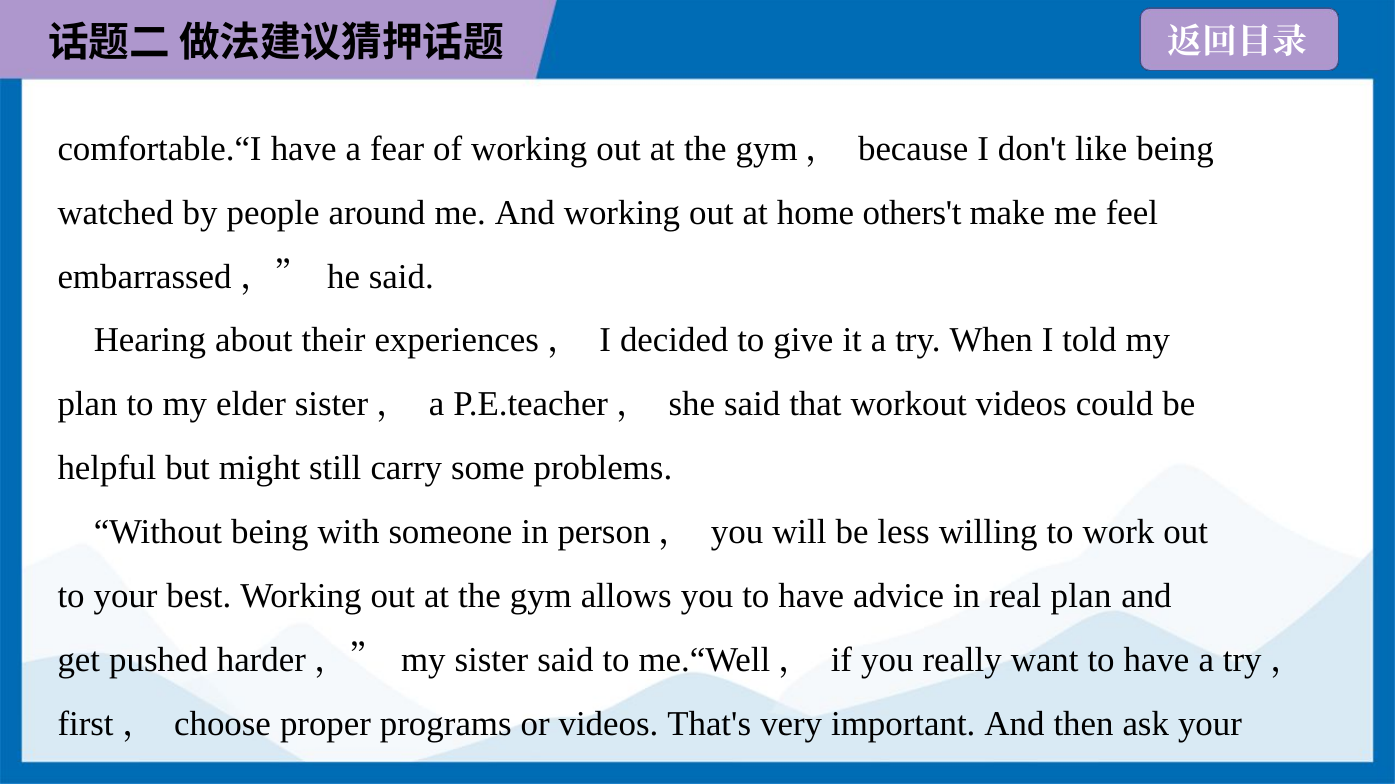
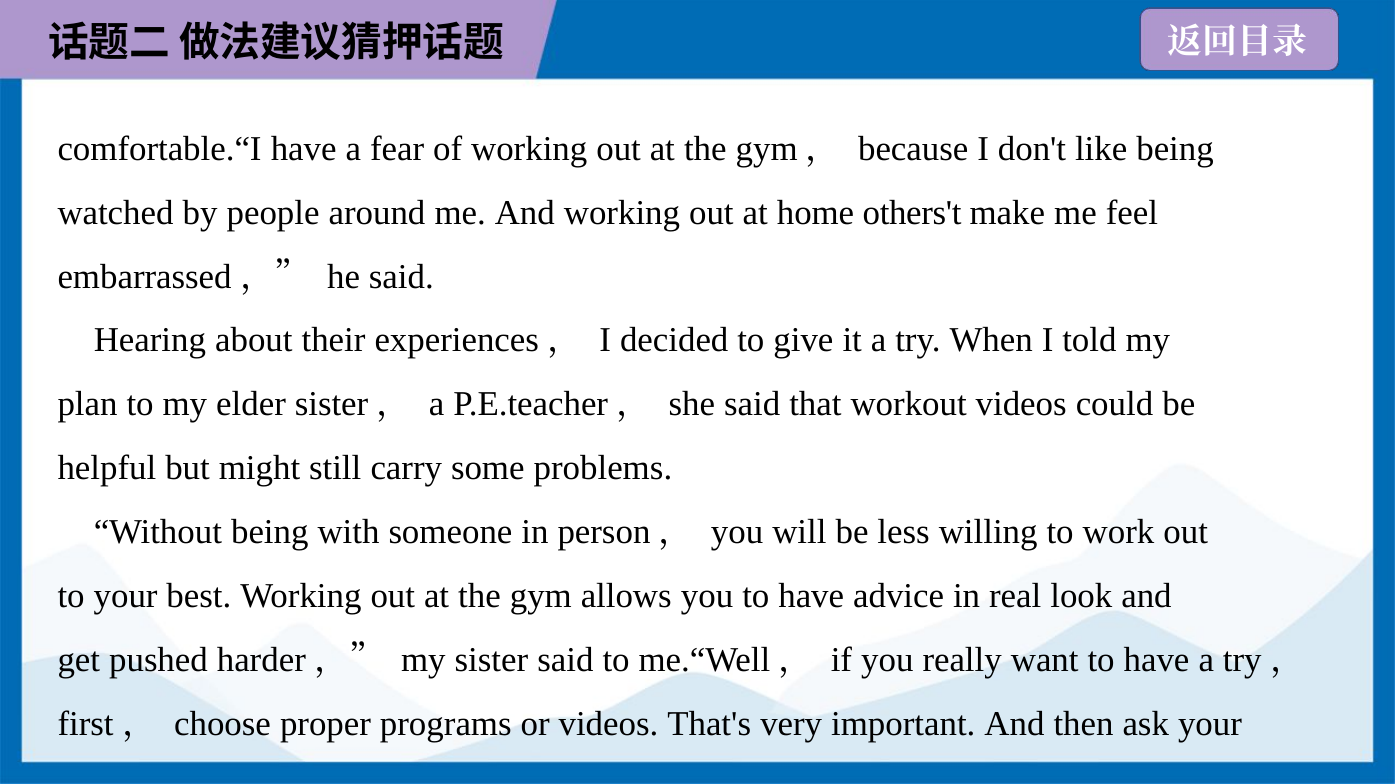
real plan: plan -> look
